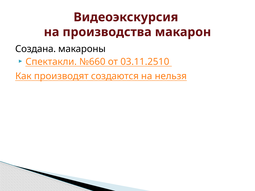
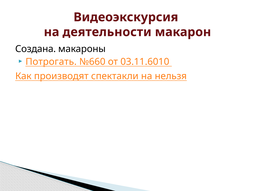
производства: производства -> деятельности
Спектакли: Спектакли -> Потрогать
03.11.2510: 03.11.2510 -> 03.11.6010
создаются: создаются -> спектакли
